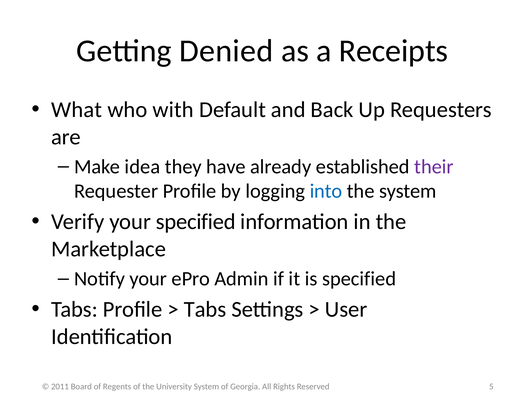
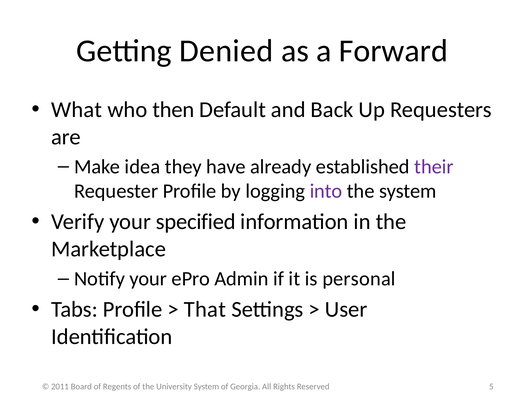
Receipts: Receipts -> Forward
with: with -> then
into colour: blue -> purple
is specified: specified -> personal
Tabs at (205, 309): Tabs -> That
